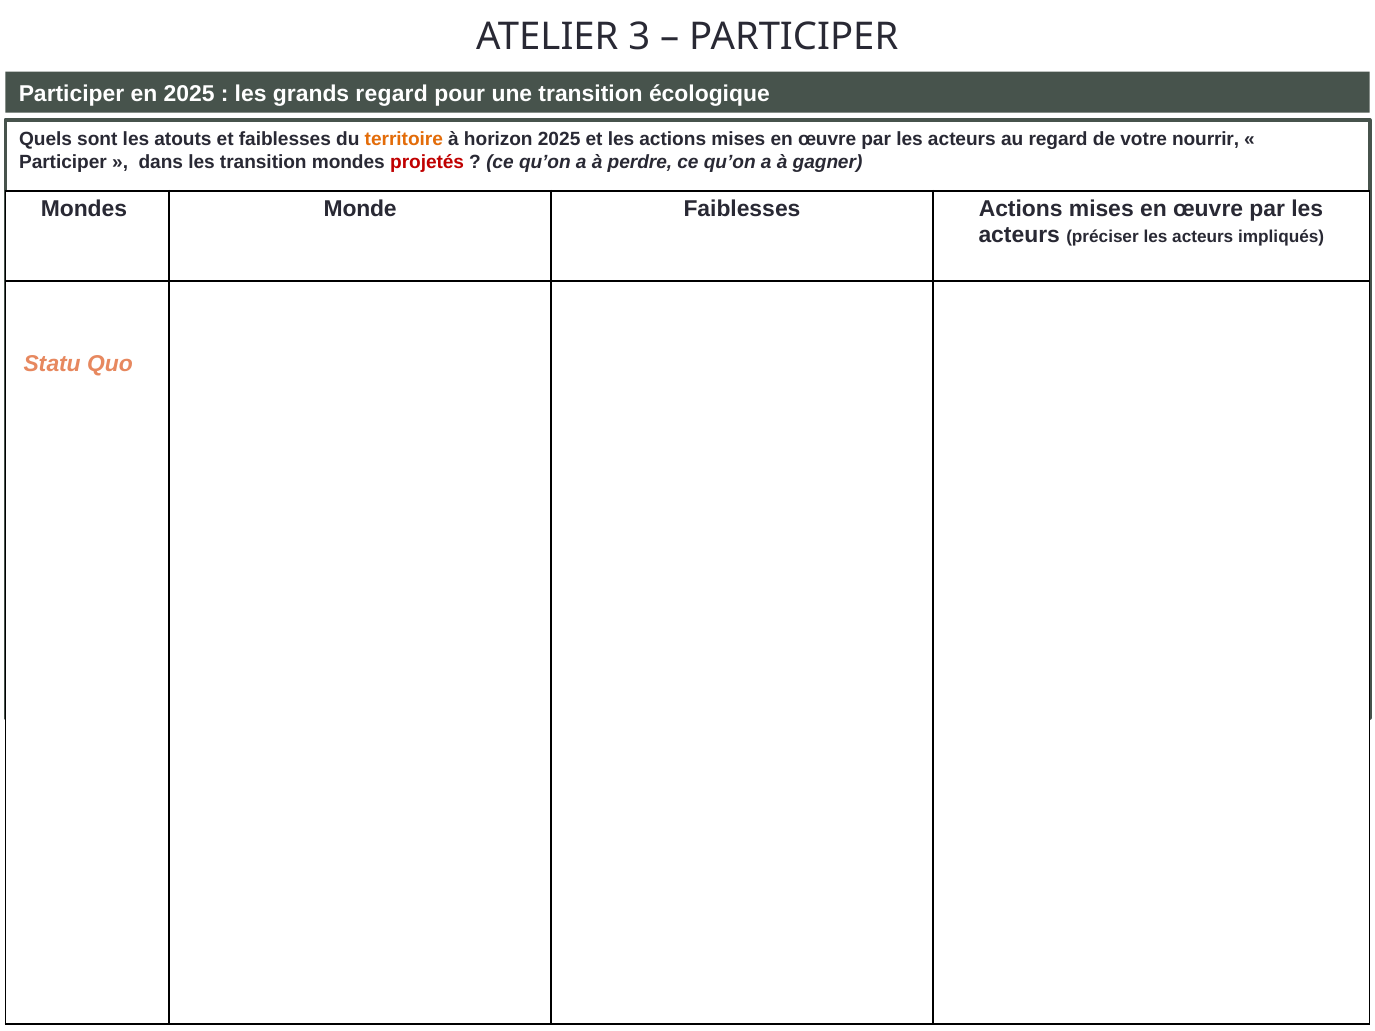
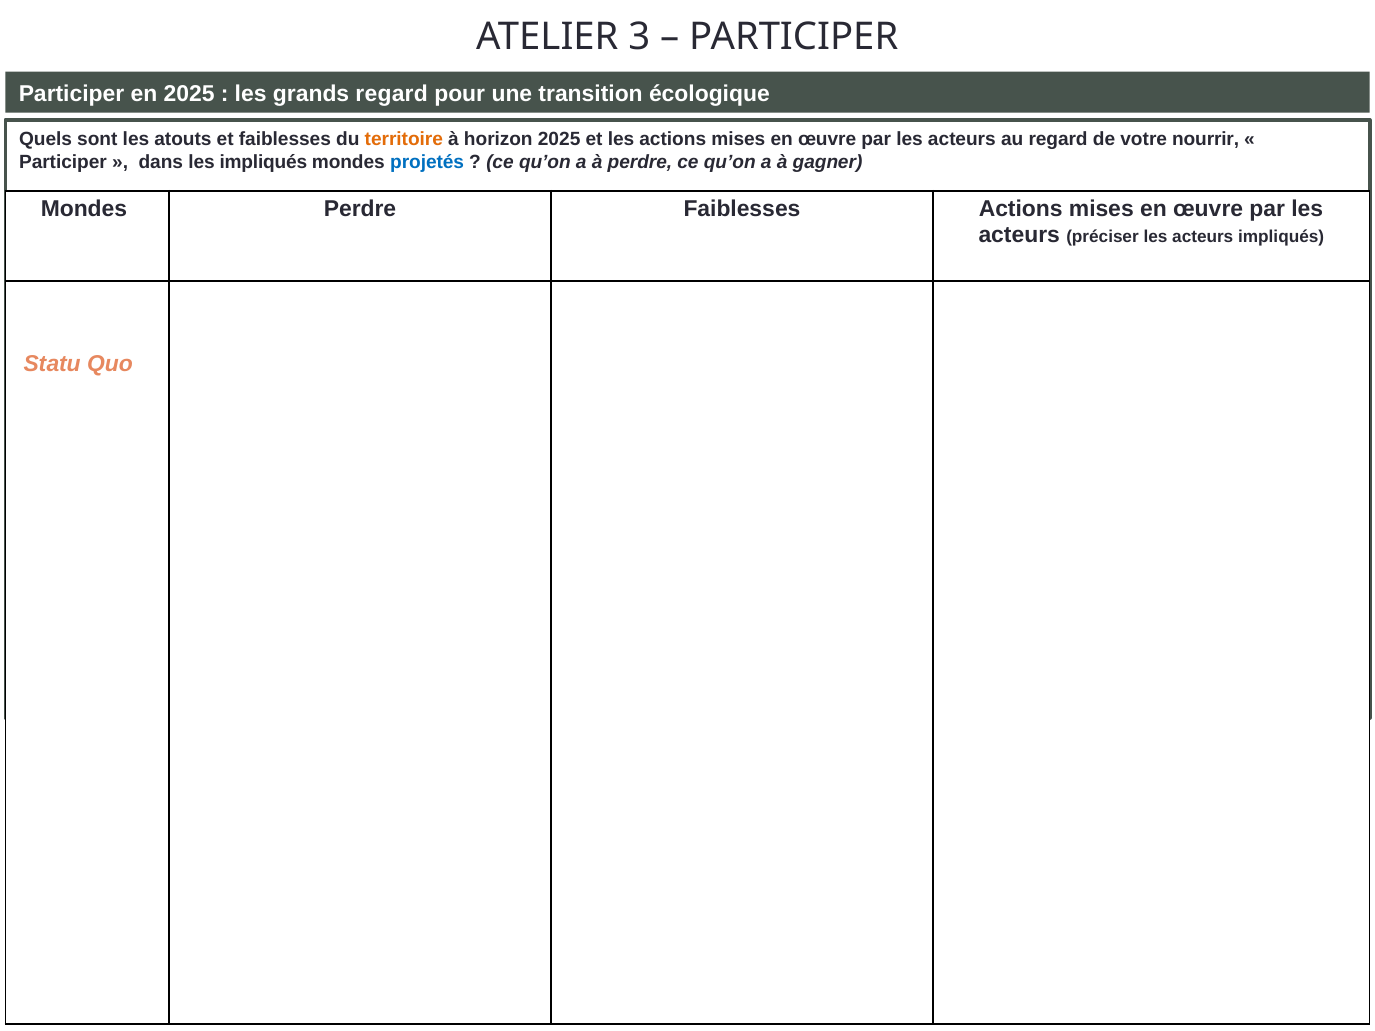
les transition: transition -> impliqués
projetés colour: red -> blue
Mondes Monde: Monde -> Perdre
